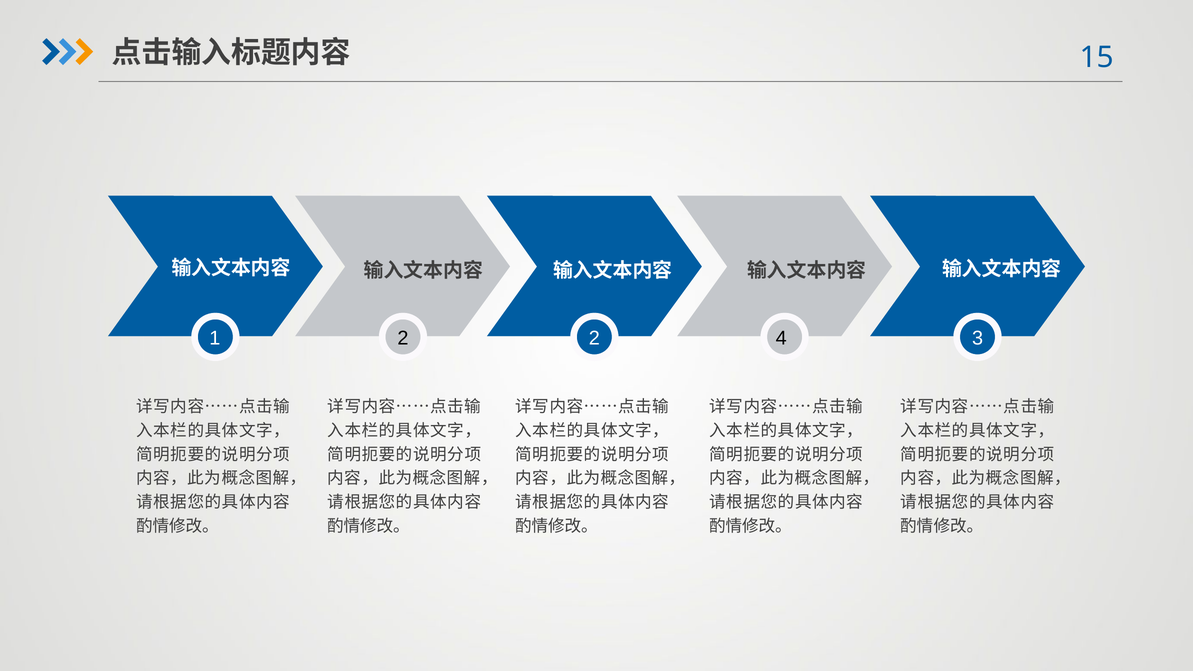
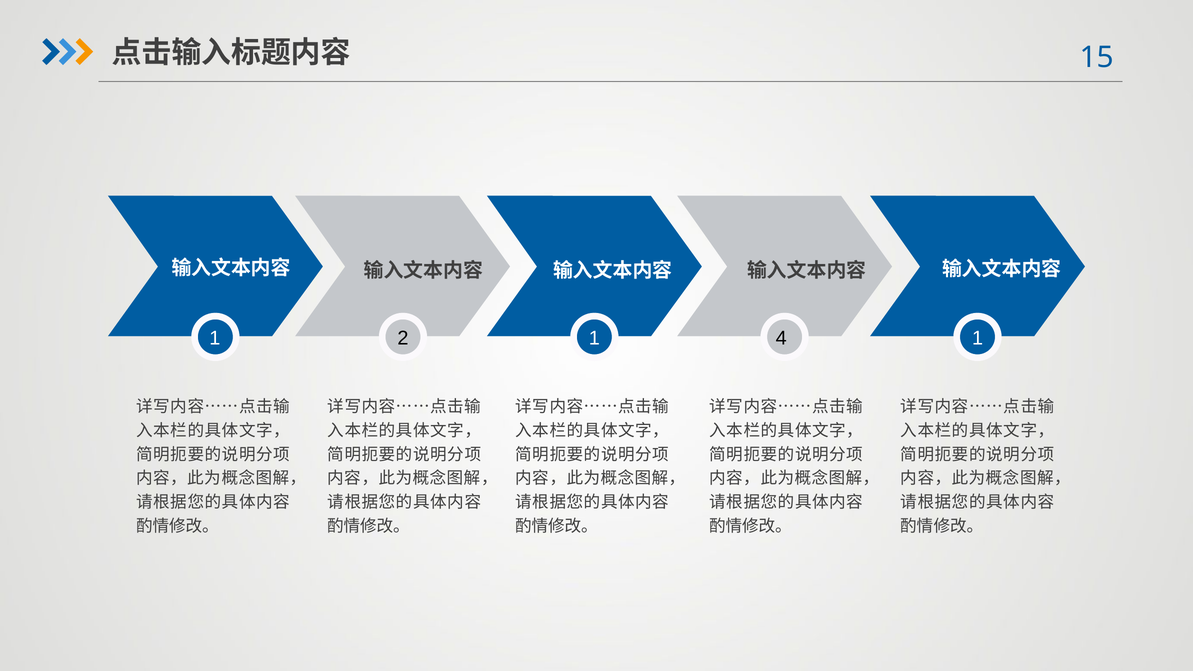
2 2: 2 -> 1
4 3: 3 -> 1
